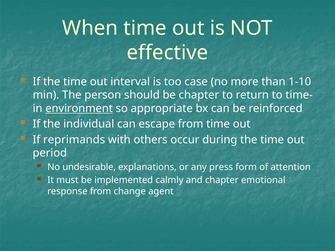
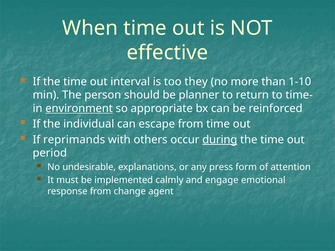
case: case -> they
be chapter: chapter -> planner
during underline: none -> present
and chapter: chapter -> engage
